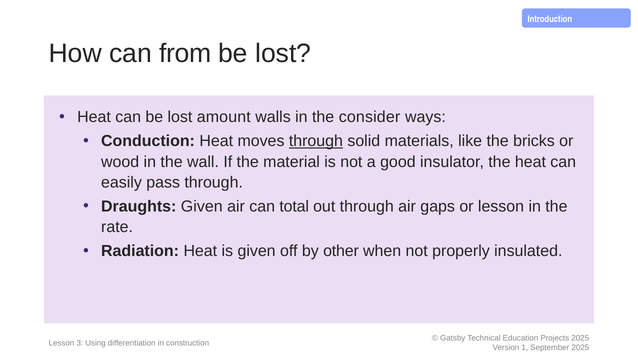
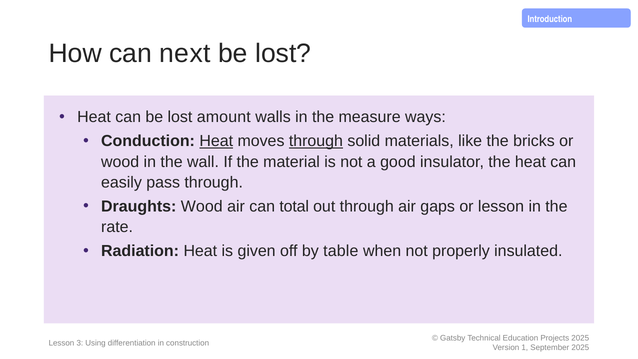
from: from -> next
consider: consider -> measure
Heat at (216, 141) underline: none -> present
Draughts Given: Given -> Wood
other: other -> table
